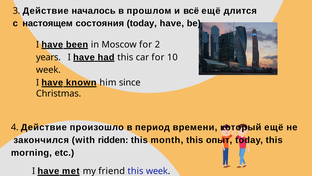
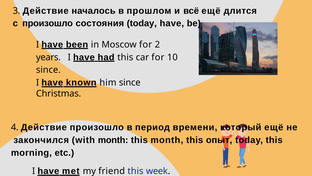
с настоящем: настоящем -> произошло
week at (48, 70): week -> since
with ridden: ridden -> month
